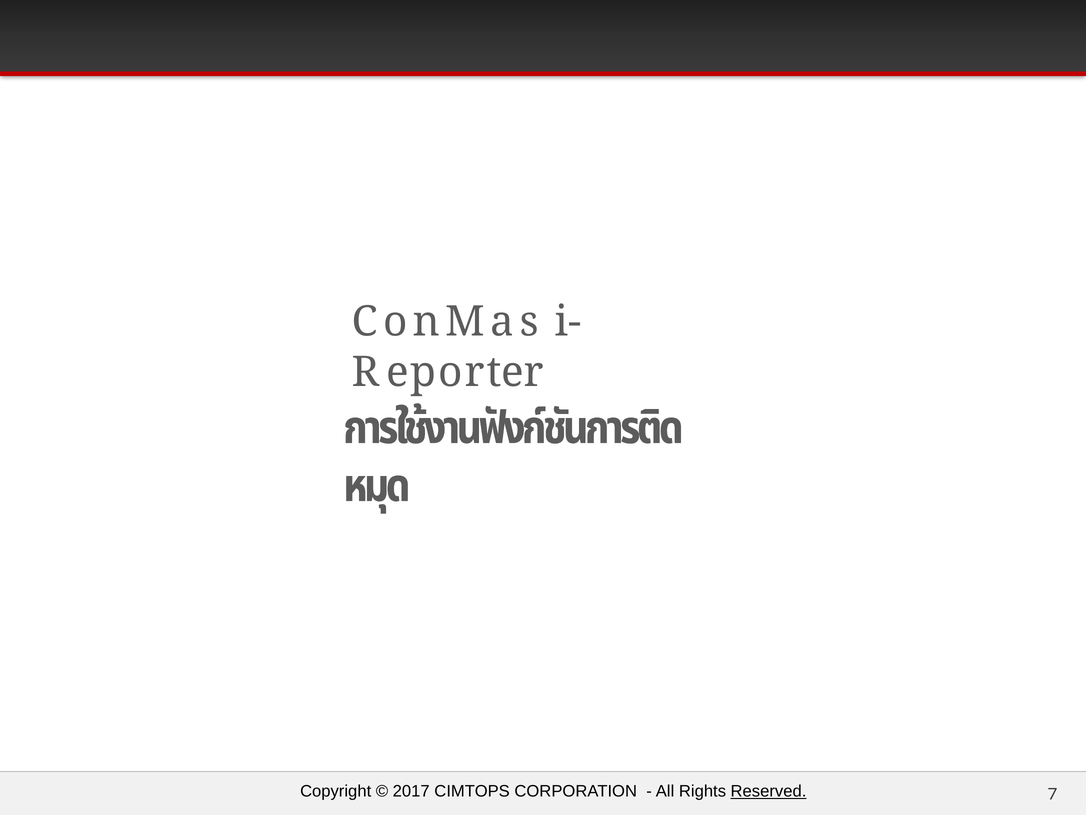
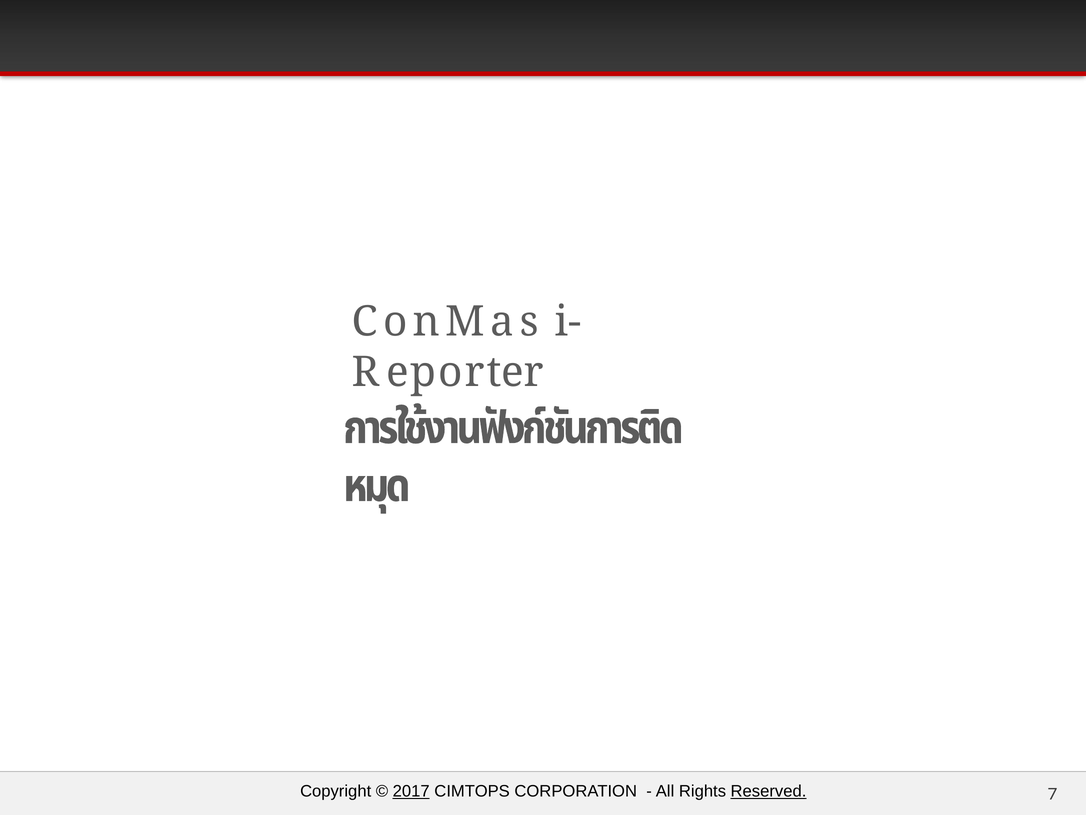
2017 underline: none -> present
